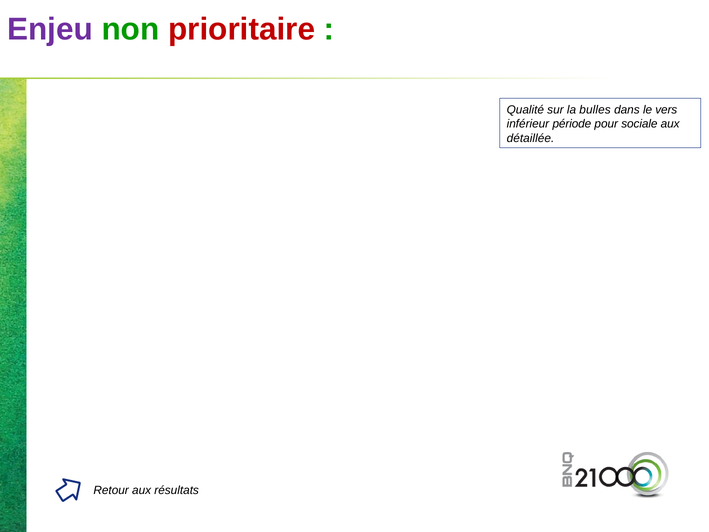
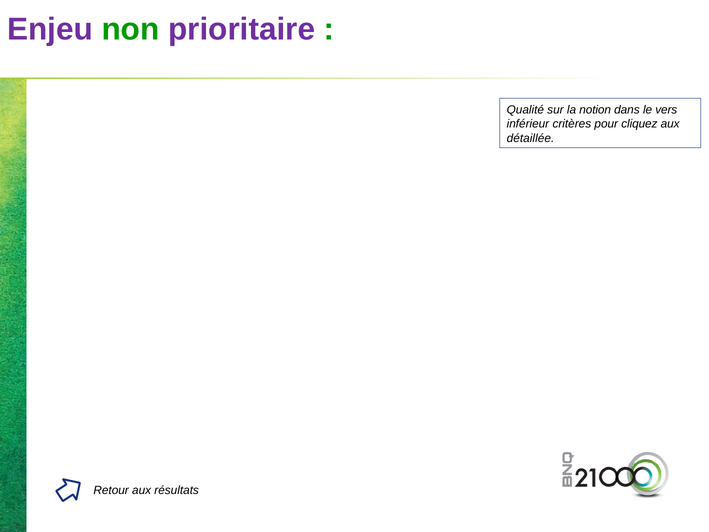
prioritaire colour: red -> purple
bulles: bulles -> notion
période: période -> critères
sociale: sociale -> cliquez
